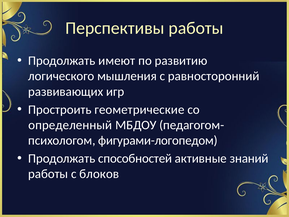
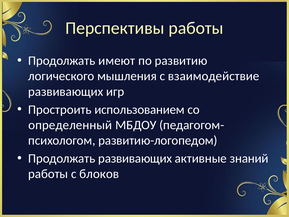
равносторонний: равносторонний -> взаимодействие
геометрические: геометрические -> использованием
фигурами-логопедом: фигурами-логопедом -> развитию-логопедом
Продолжать способностей: способностей -> развивающих
